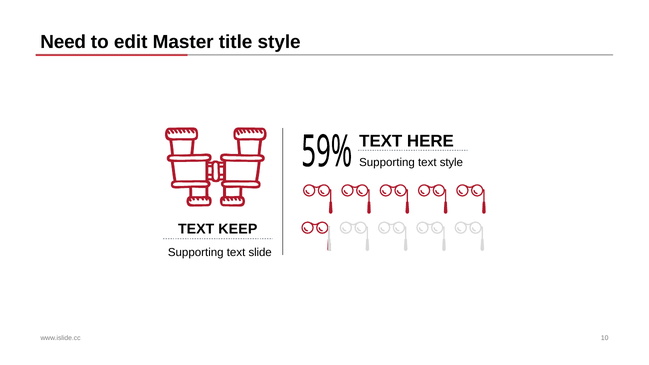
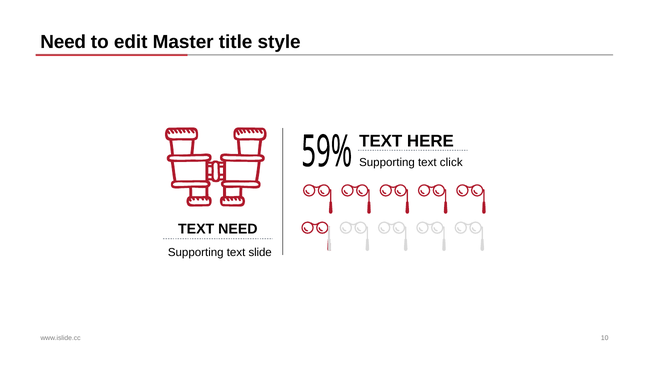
text style: style -> click
TEXT KEEP: KEEP -> NEED
